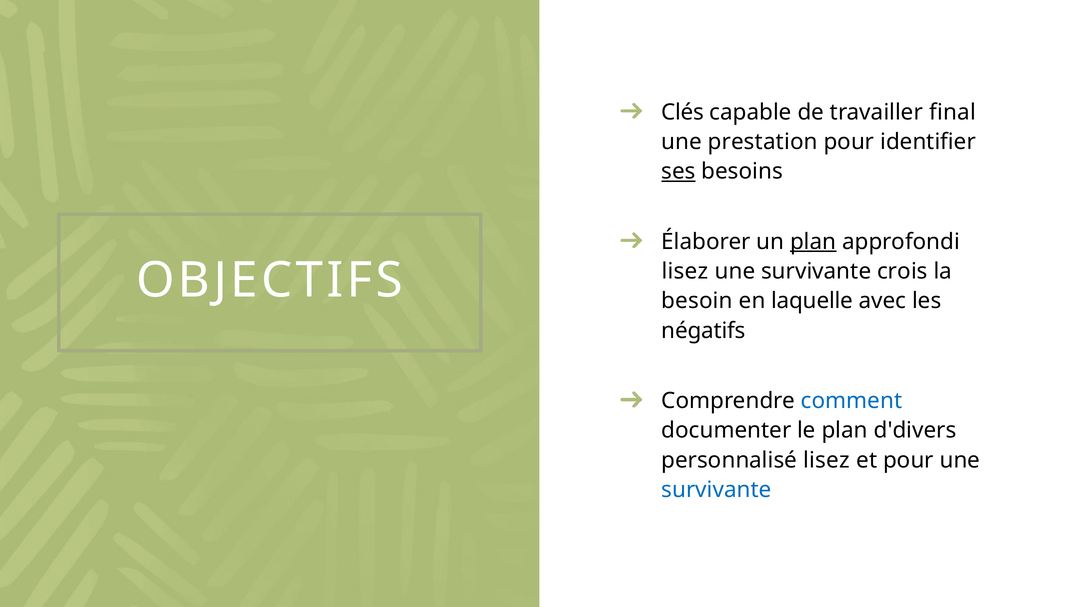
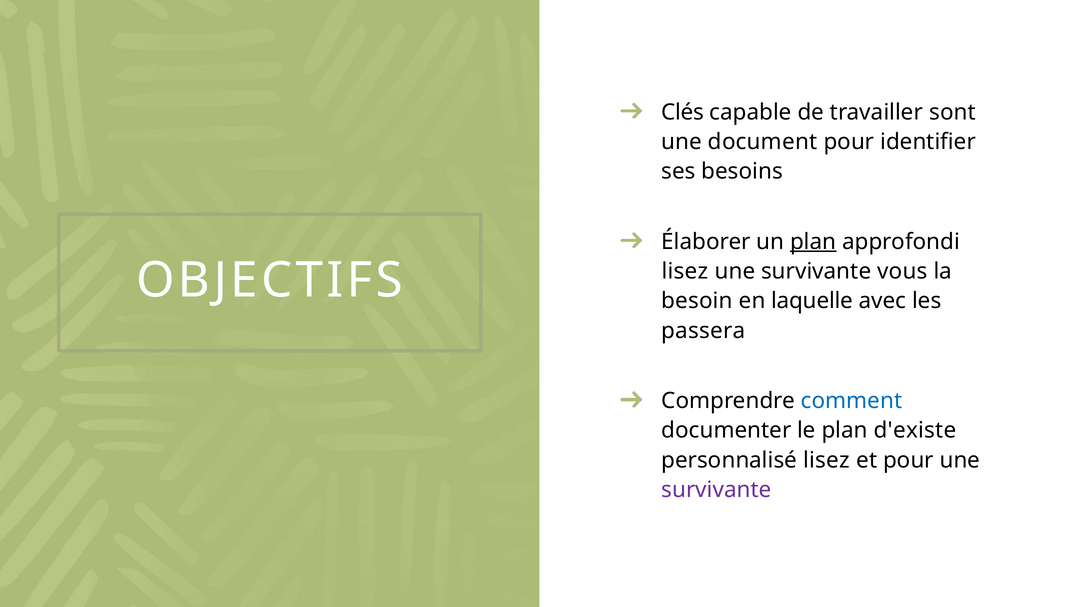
final: final -> sont
prestation: prestation -> document
ses underline: present -> none
crois: crois -> vous
négatifs: négatifs -> passera
d'divers: d'divers -> d'existe
survivante at (716, 490) colour: blue -> purple
